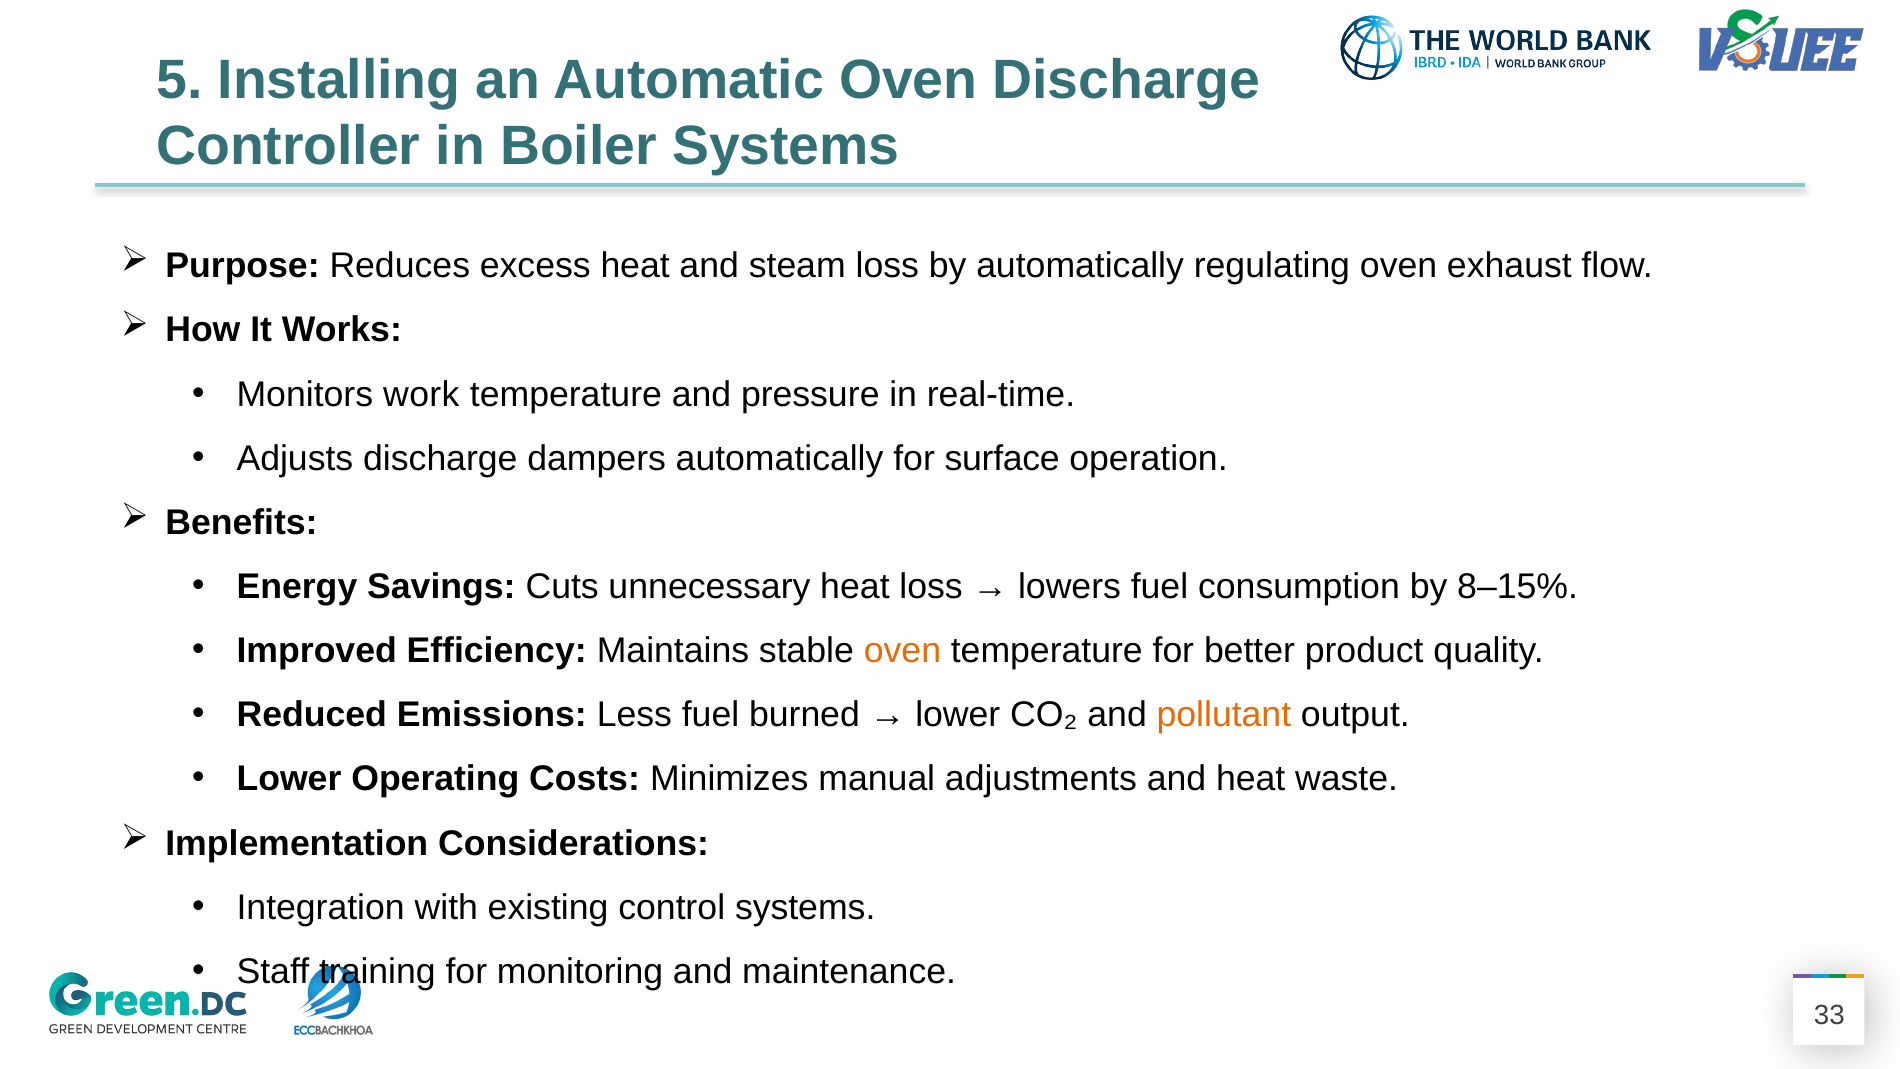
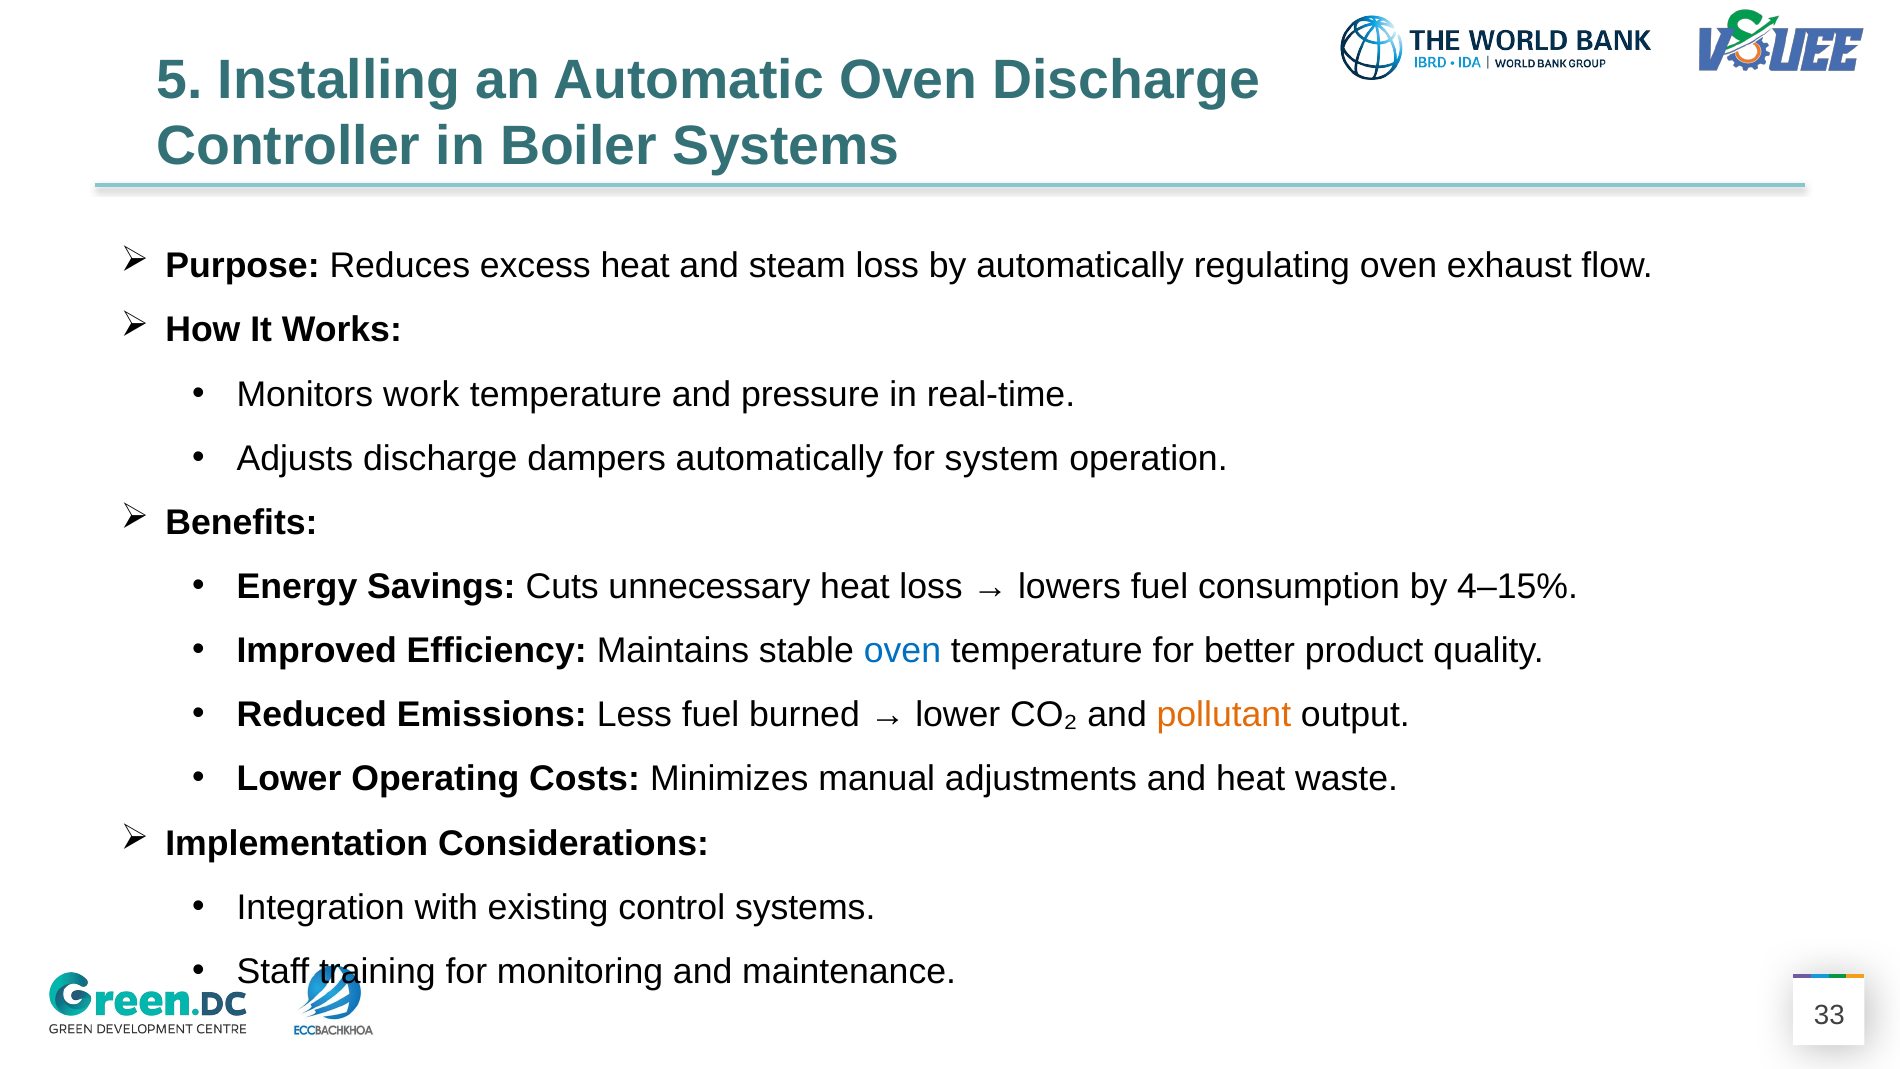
surface: surface -> system
8–15%: 8–15% -> 4–15%
oven at (902, 651) colour: orange -> blue
